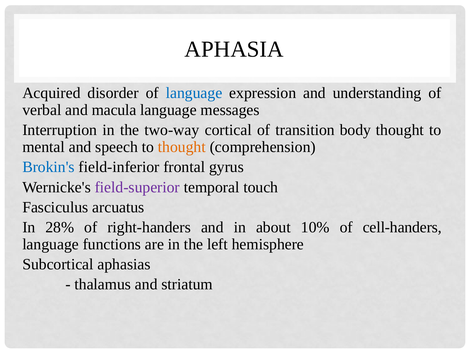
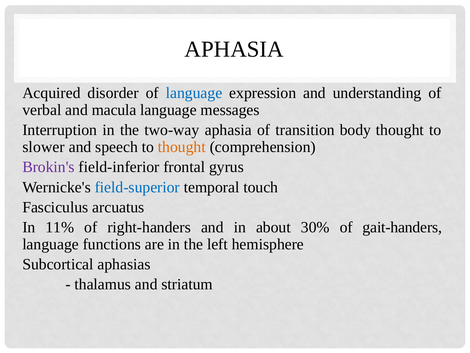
two-way cortical: cortical -> aphasia
mental: mental -> slower
Brokin's colour: blue -> purple
field-superior colour: purple -> blue
28%: 28% -> 11%
10%: 10% -> 30%
cell-handers: cell-handers -> gait-handers
